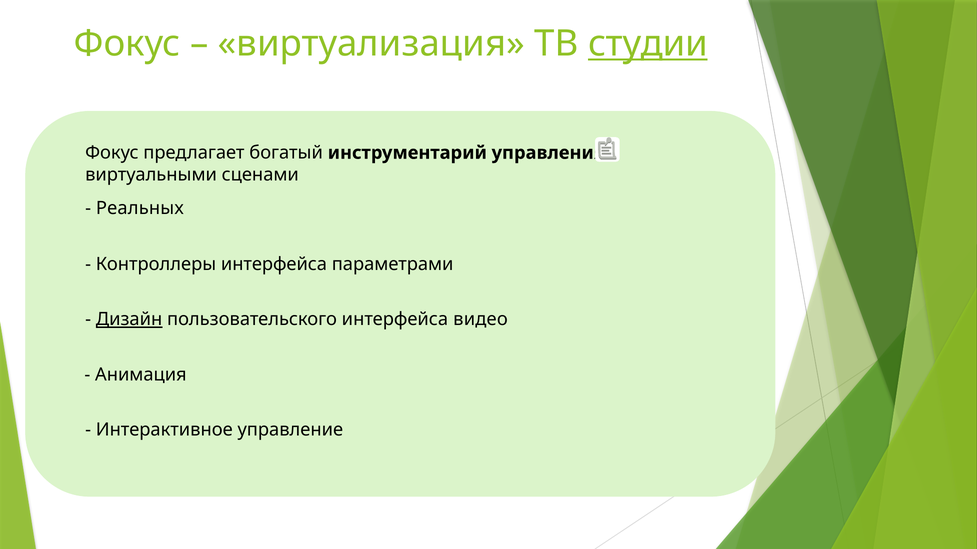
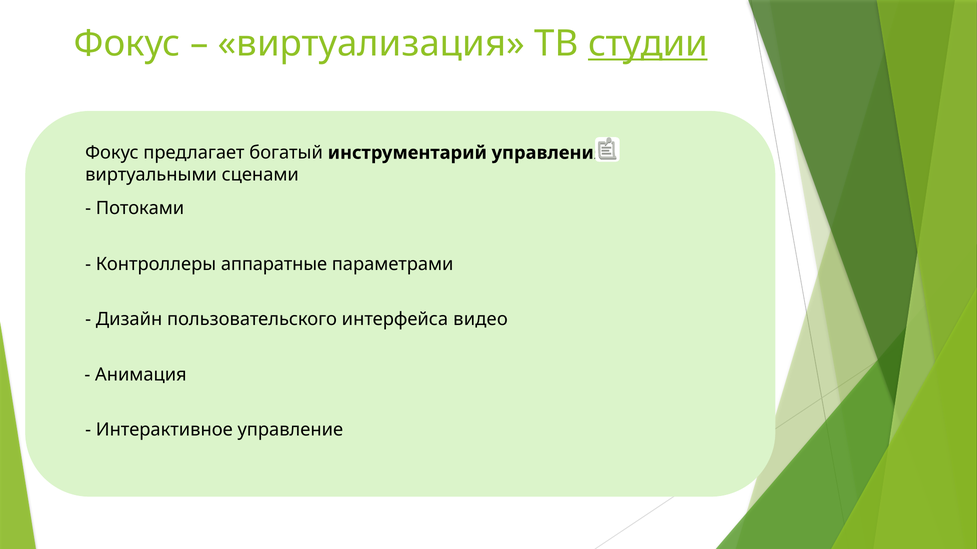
Реальных: Реальных -> Потоками
Контроллеры интерфейса: интерфейса -> аппаратные
Дизайн underline: present -> none
